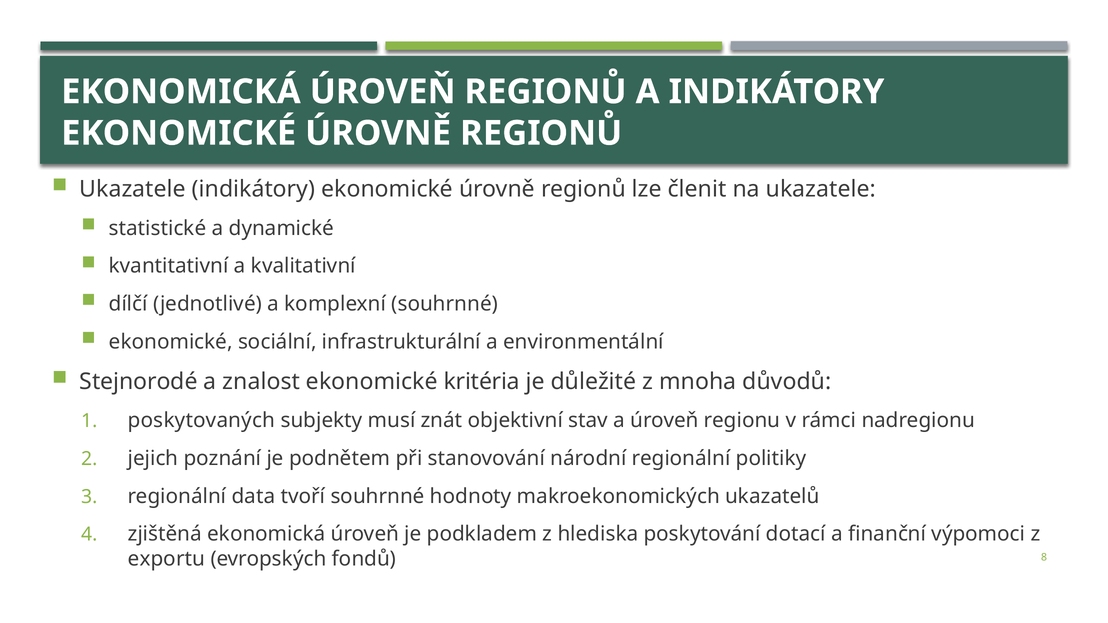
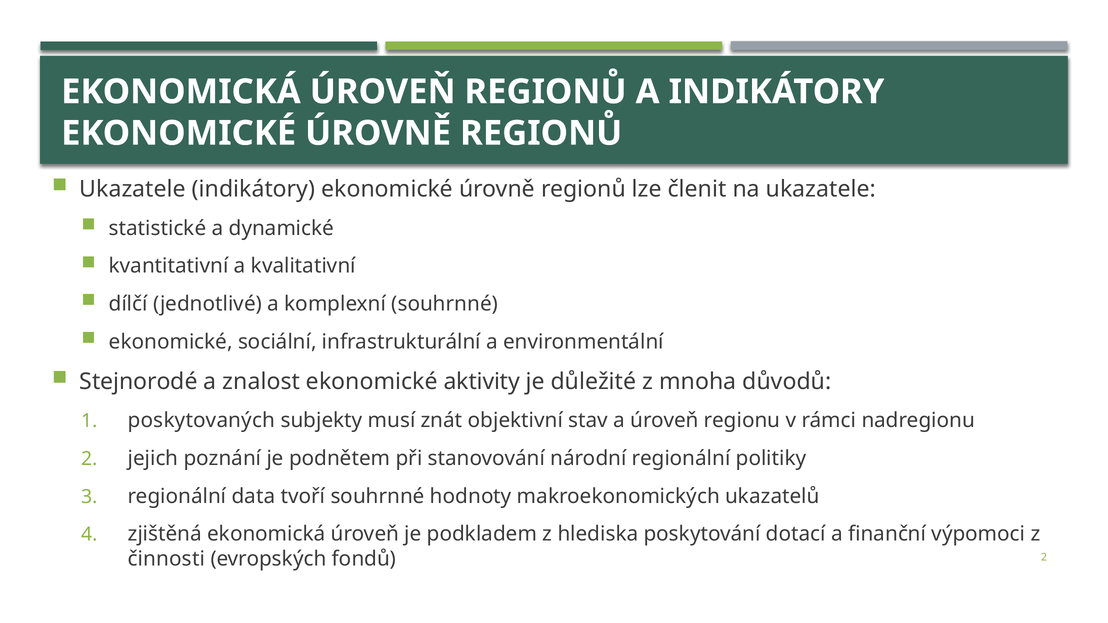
kritéria: kritéria -> aktivity
exportu: exportu -> činnosti
fondů 8: 8 -> 2
